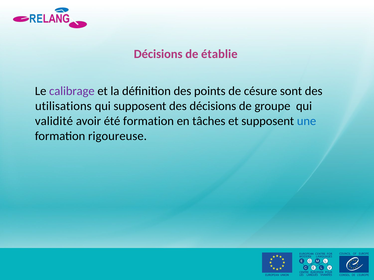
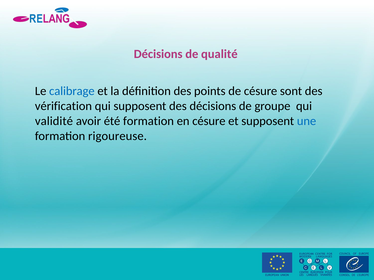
établie: établie -> qualité
calibrage colour: purple -> blue
utilisations: utilisations -> vérification
en tâches: tâches -> césure
